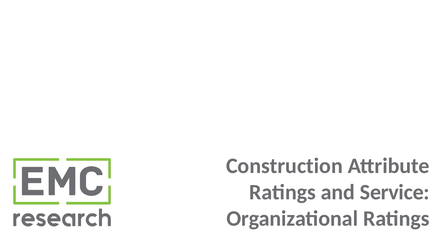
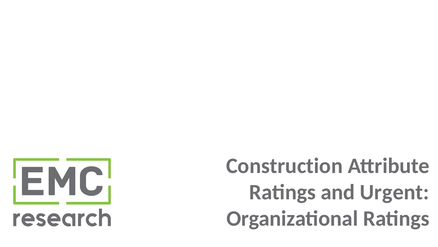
Service: Service -> Urgent
